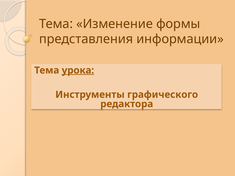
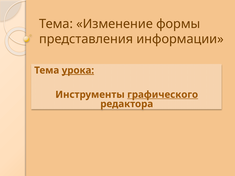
графического underline: none -> present
